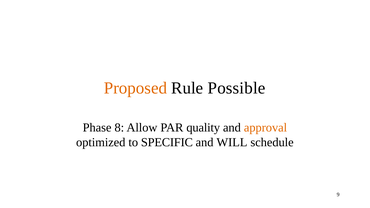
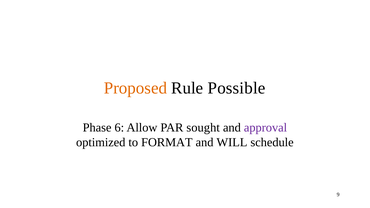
8: 8 -> 6
quality: quality -> sought
approval colour: orange -> purple
SPECIFIC: SPECIFIC -> FORMAT
